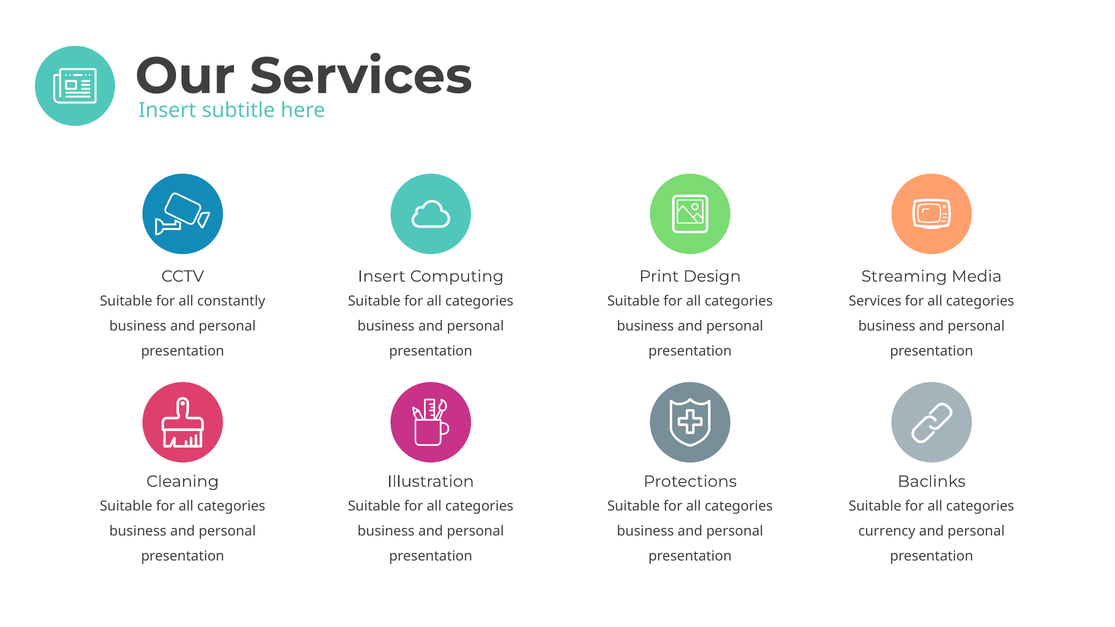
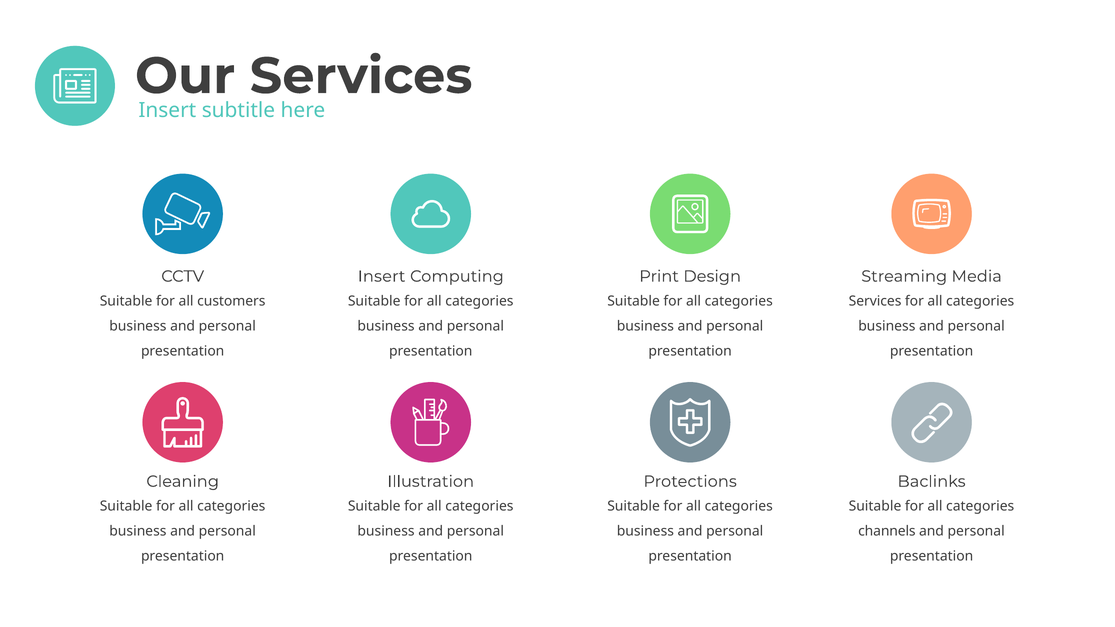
constantly: constantly -> customers
currency: currency -> channels
